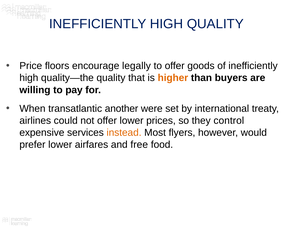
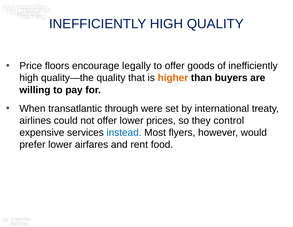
another: another -> through
instead colour: orange -> blue
free: free -> rent
